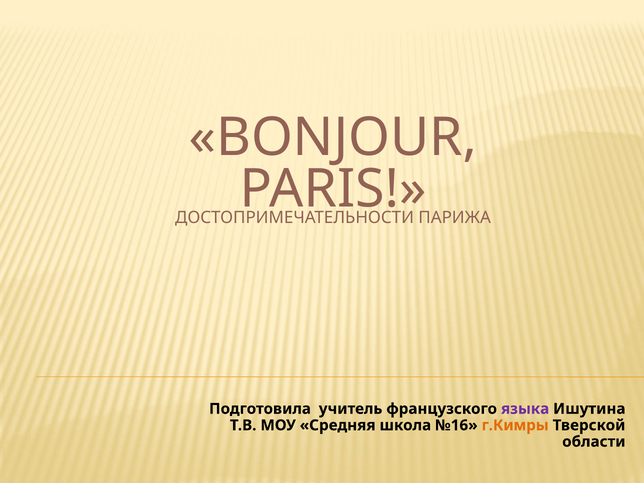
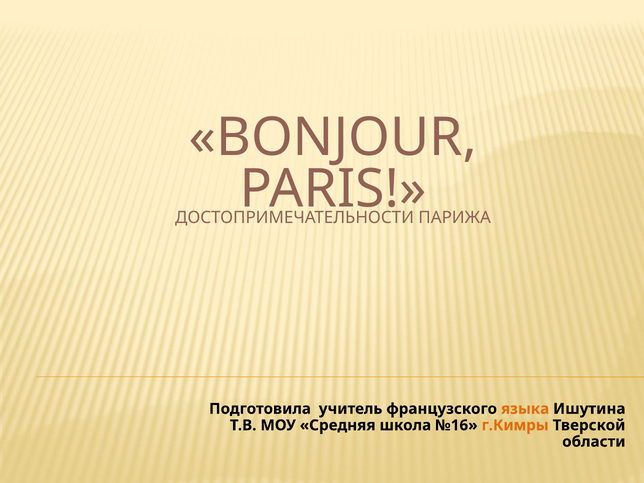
языка colour: purple -> orange
